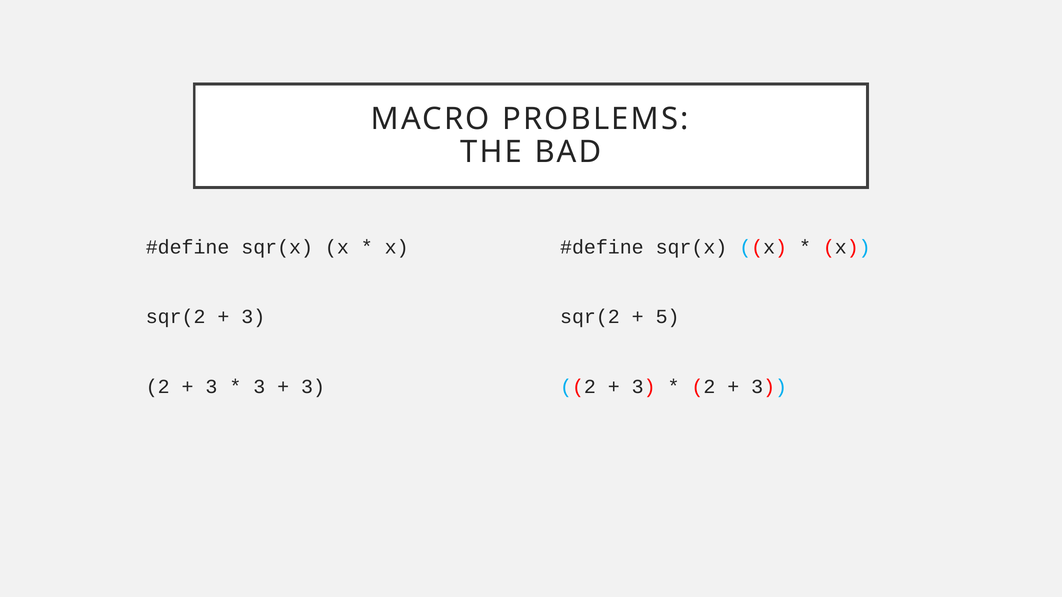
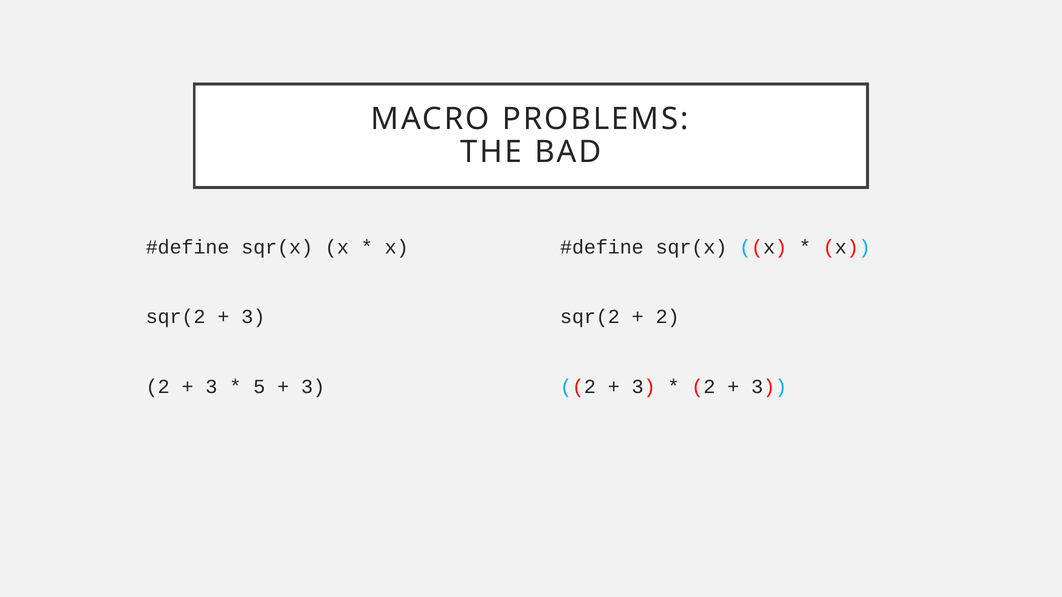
5 at (668, 317): 5 -> 2
3 at (259, 387): 3 -> 5
